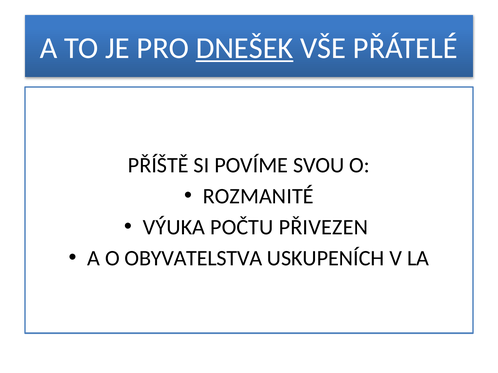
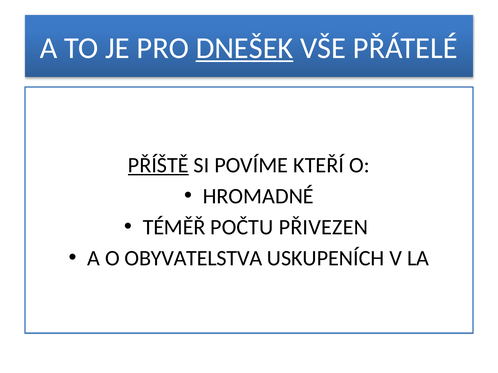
PŘÍŠTĚ underline: none -> present
SVOU: SVOU -> KTEŘÍ
ROZMANITÉ: ROZMANITÉ -> HROMADNÉ
VÝUKA: VÝUKA -> TÉMĚŘ
